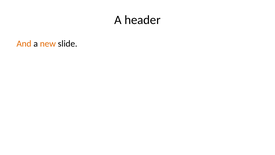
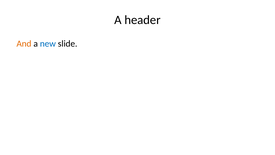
new colour: orange -> blue
